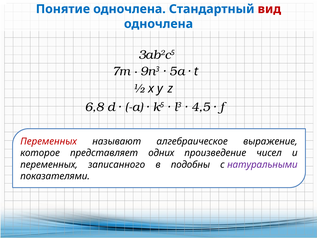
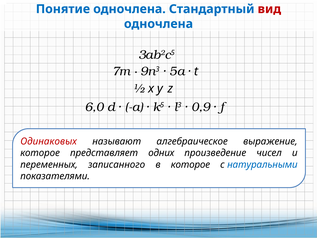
6,8: 6,8 -> 6,0
4,5: 4,5 -> 0,9
Переменных at (49, 141): Переменных -> Одинаковых
в подобны: подобны -> которое
натуральными colour: purple -> blue
